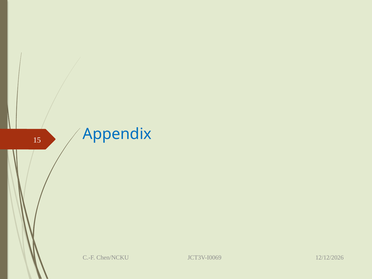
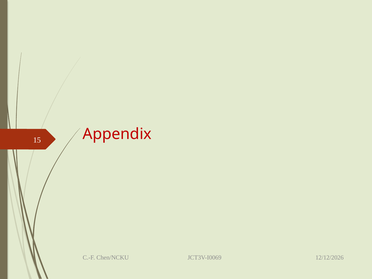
Appendix colour: blue -> red
